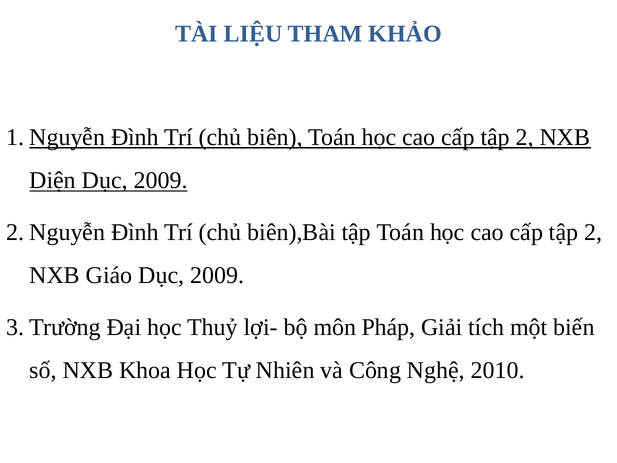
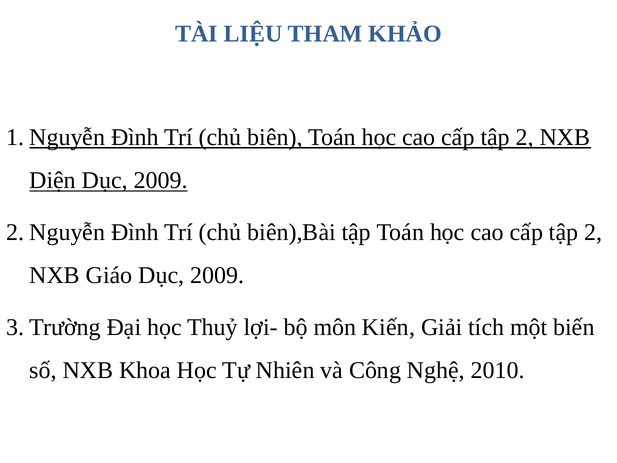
Pháp: Pháp -> Kiến
